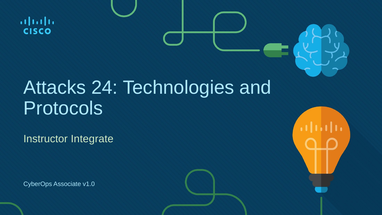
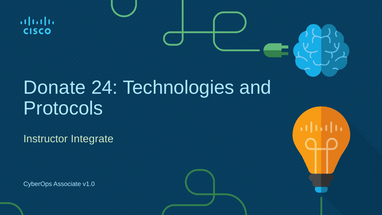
Attacks: Attacks -> Donate
